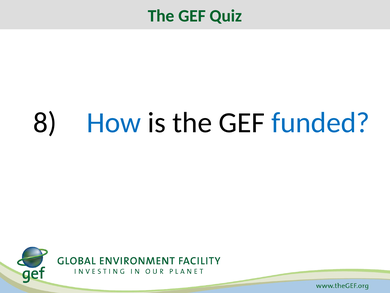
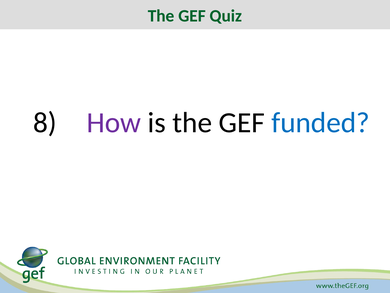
How colour: blue -> purple
